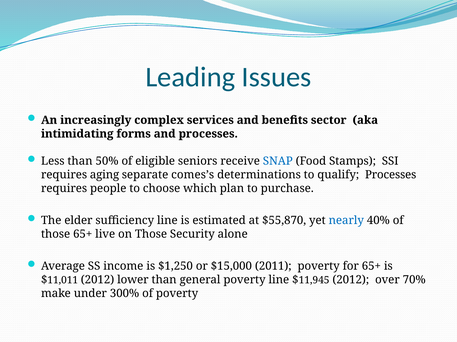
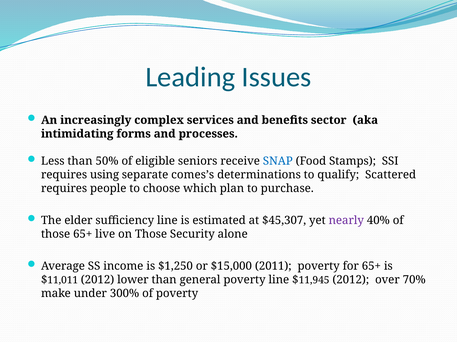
aging: aging -> using
qualify Processes: Processes -> Scattered
$55,870: $55,870 -> $45,307
nearly colour: blue -> purple
